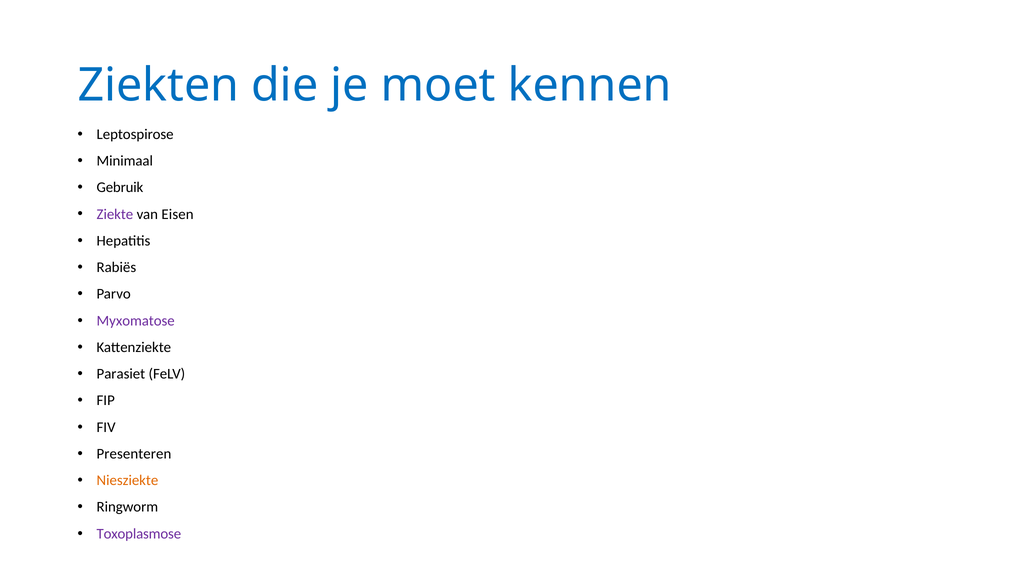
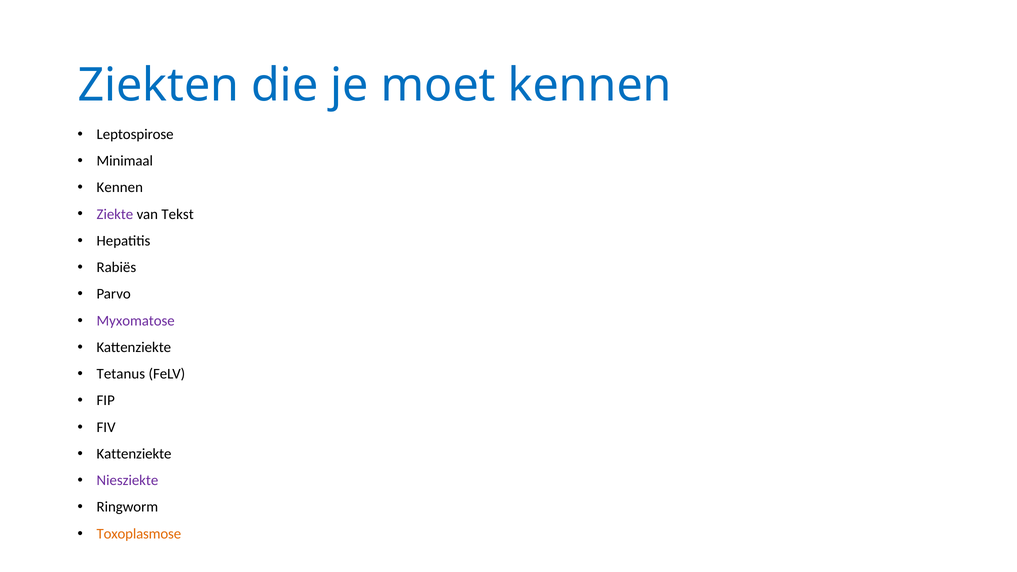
Gebruik at (120, 188): Gebruik -> Kennen
Eisen: Eisen -> Tekst
Parasiet: Parasiet -> Tetanus
Presenteren at (134, 454): Presenteren -> Kattenziekte
Niesziekte colour: orange -> purple
Toxoplasmose colour: purple -> orange
